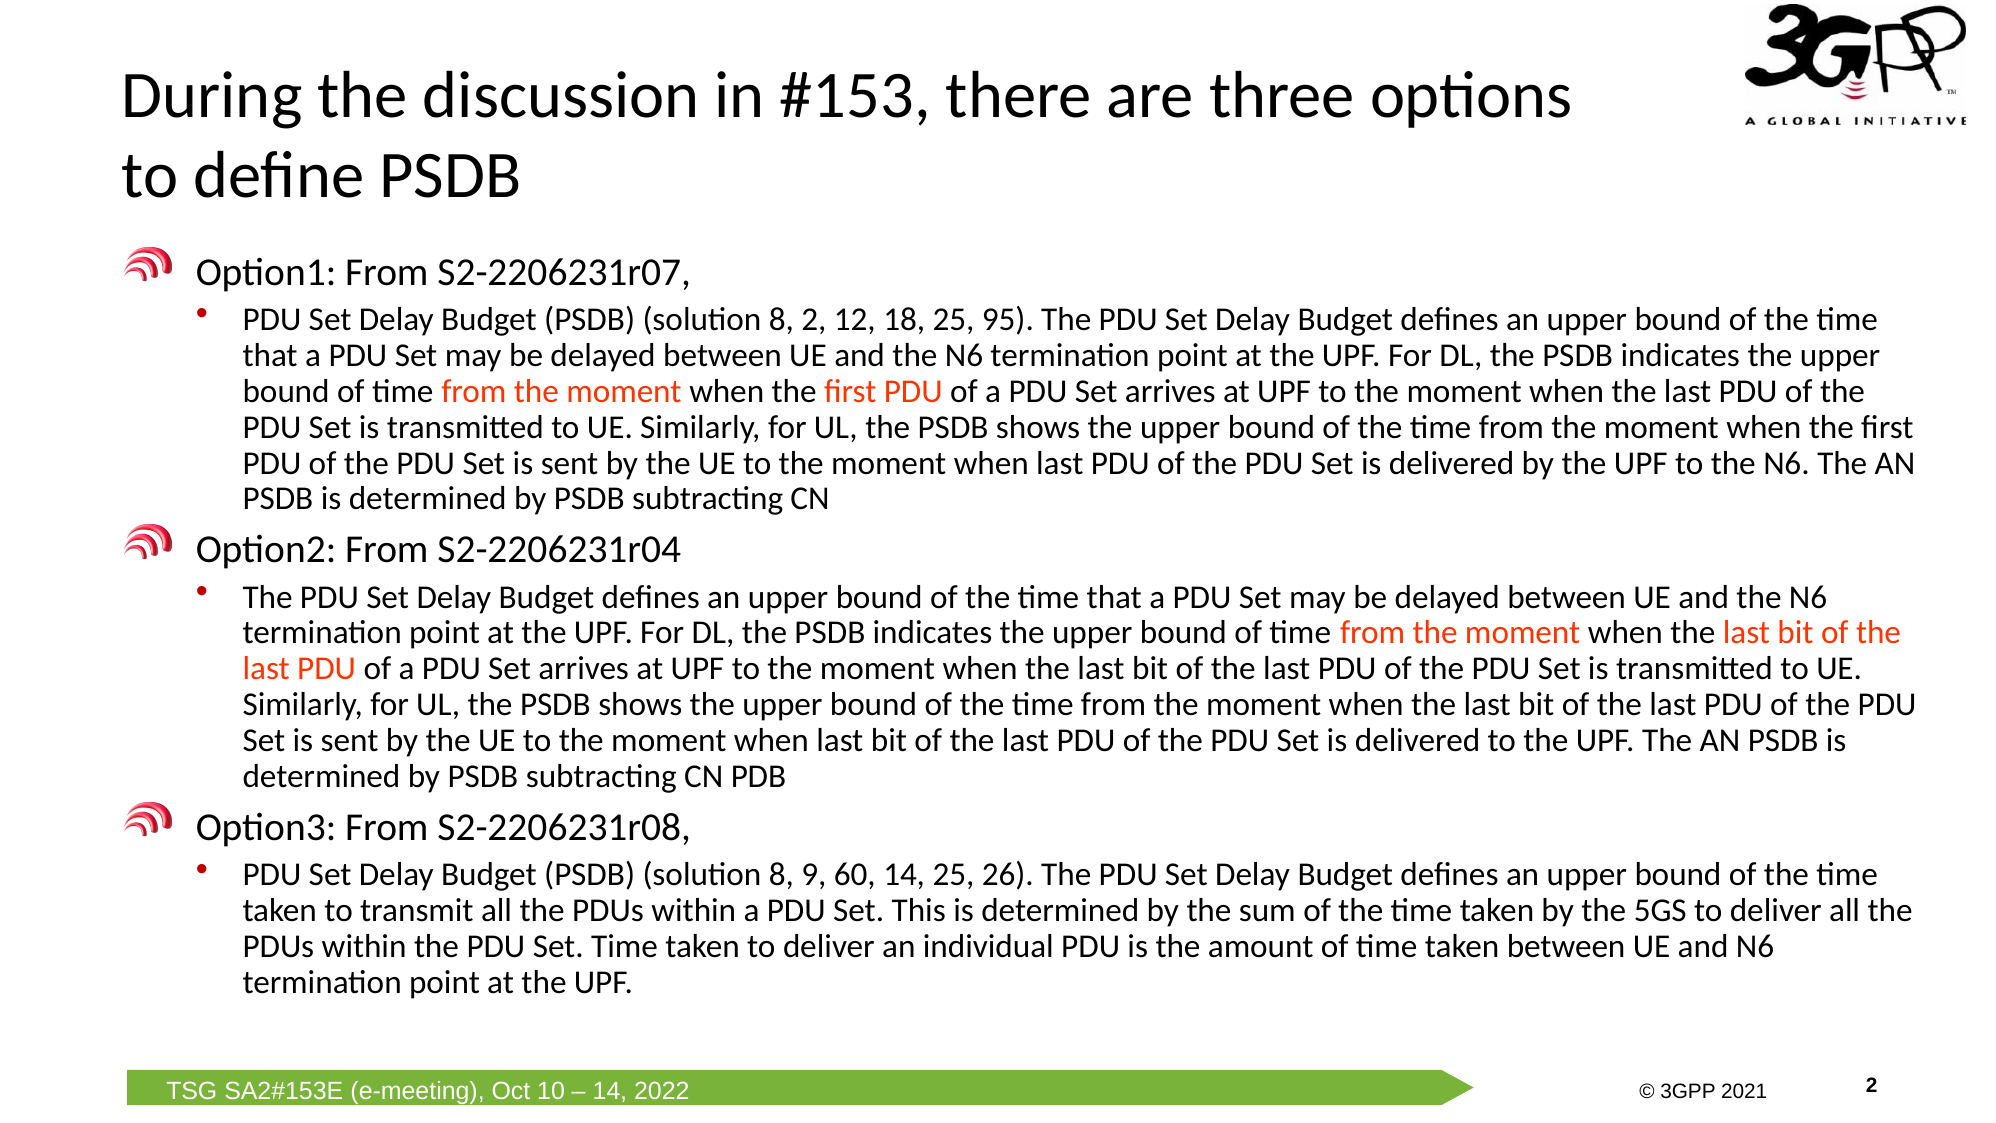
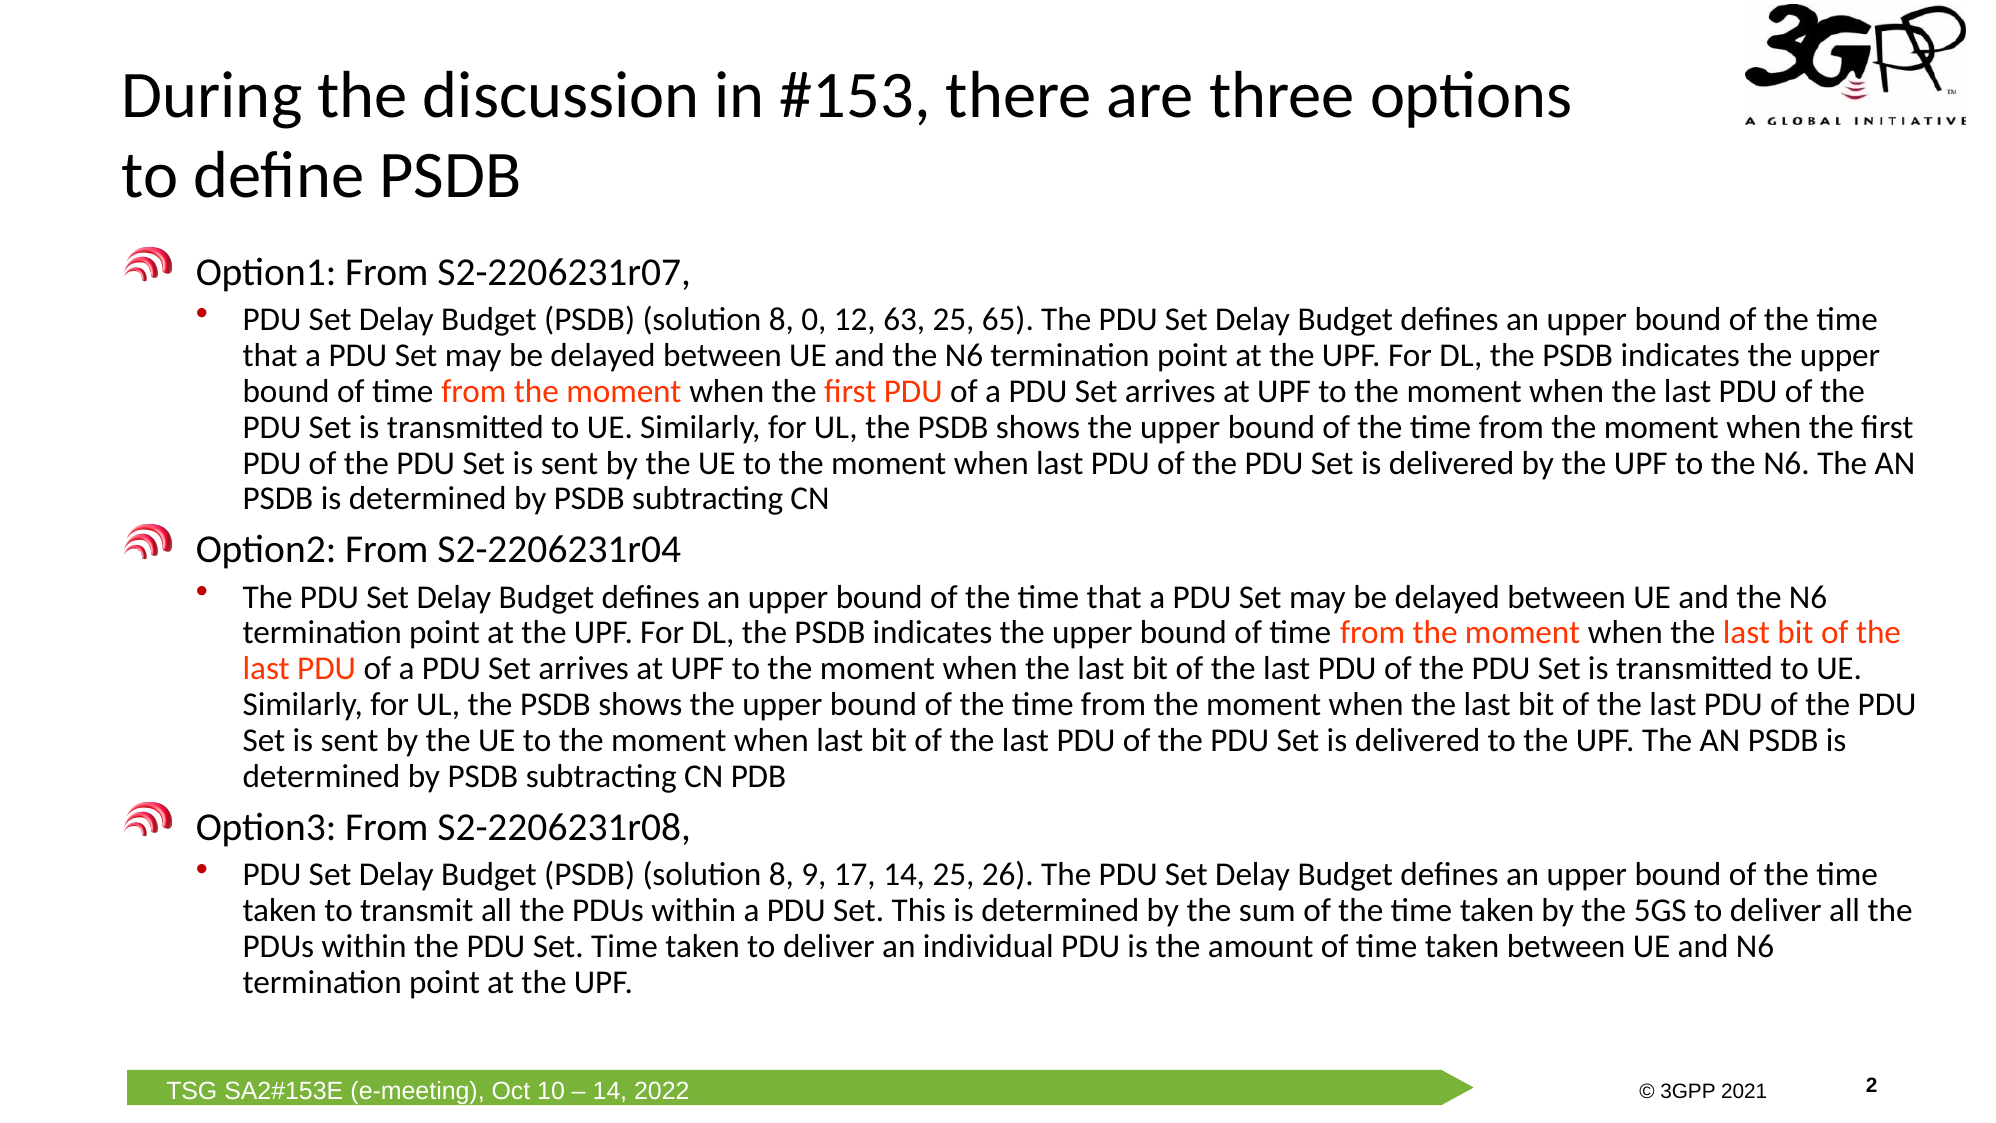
8 2: 2 -> 0
18: 18 -> 63
95: 95 -> 65
60: 60 -> 17
